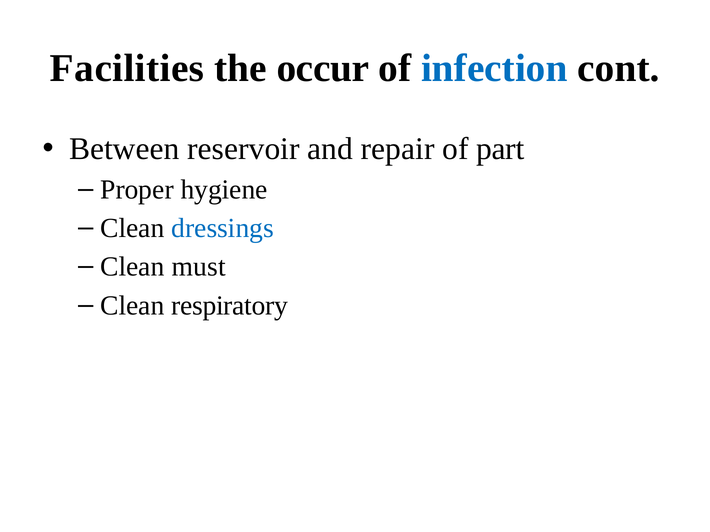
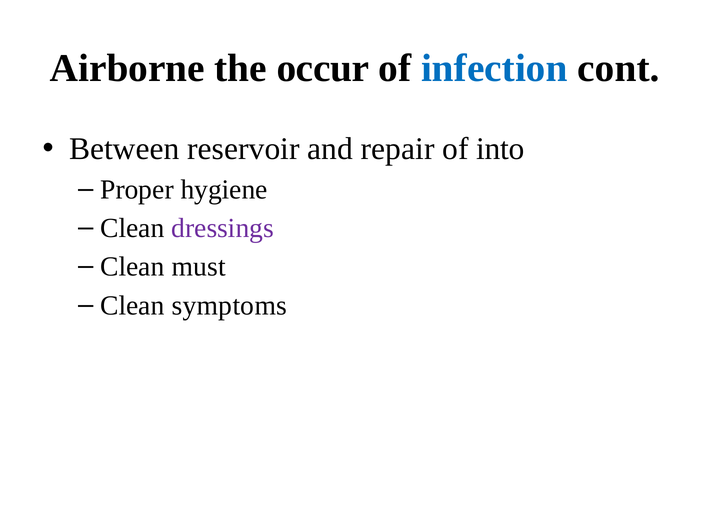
Facilities: Facilities -> Airborne
part: part -> into
dressings colour: blue -> purple
respiratory: respiratory -> symptoms
